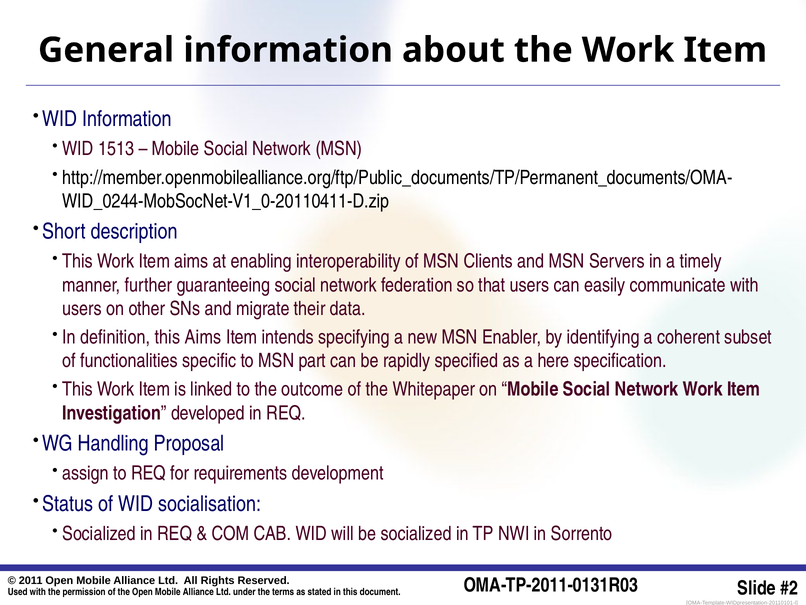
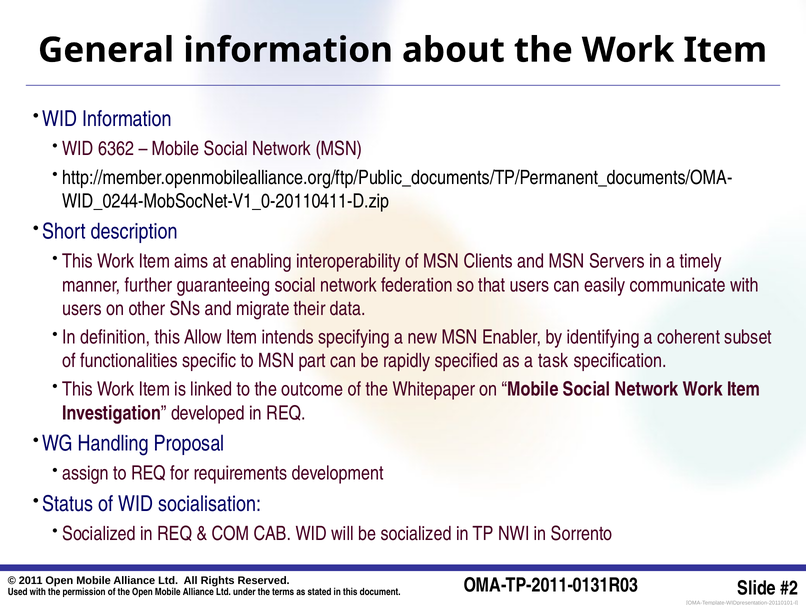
1513: 1513 -> 6362
this Aims: Aims -> Allow
here: here -> task
